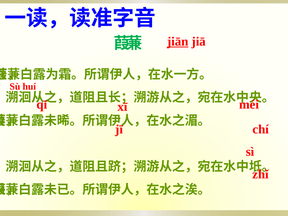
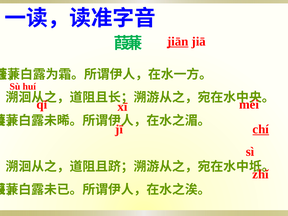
chí underline: none -> present
